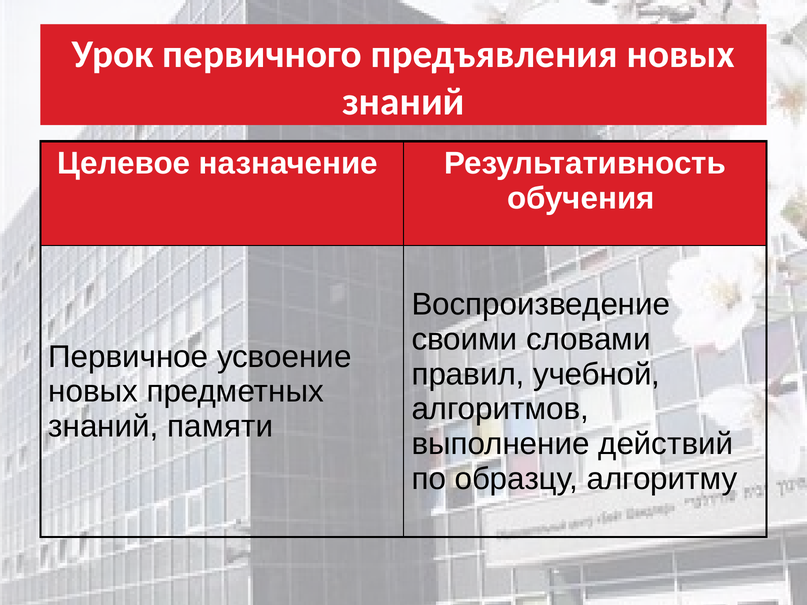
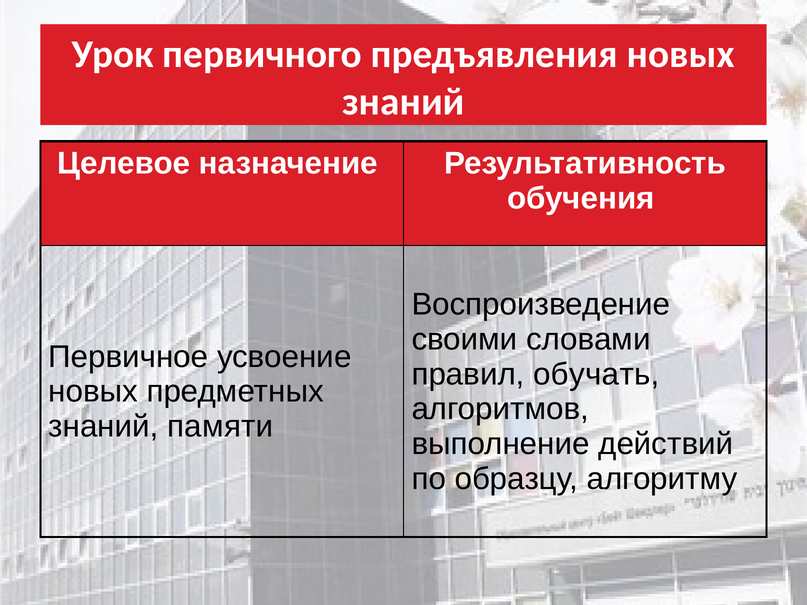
учебной: учебной -> обучать
